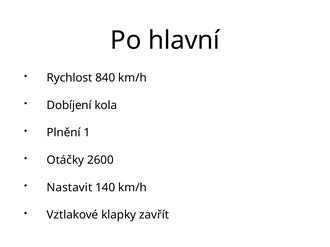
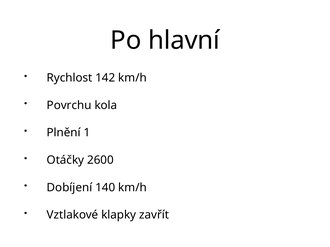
840: 840 -> 142
Dobíjení: Dobíjení -> Povrchu
Nastavit: Nastavit -> Dobíjení
